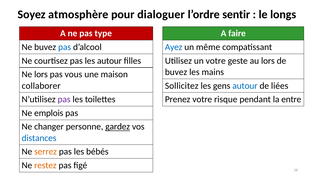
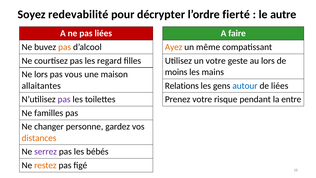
atmosphère: atmosphère -> redevabilité
dialoguer: dialoguer -> décrypter
sentir: sentir -> fierté
longs: longs -> autre
pas type: type -> liées
pas at (65, 47) colour: blue -> orange
Ayez colour: blue -> orange
les autour: autour -> regard
buvez at (176, 72): buvez -> moins
collaborer: collaborer -> allaitantes
Sollicitez: Sollicitez -> Relations
emplois: emplois -> familles
gardez underline: present -> none
distances colour: blue -> orange
serrez colour: orange -> purple
